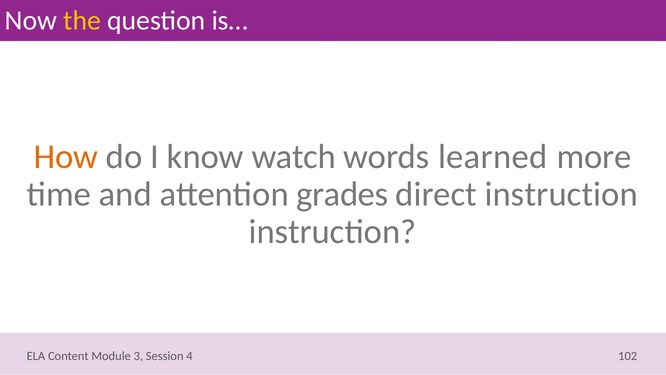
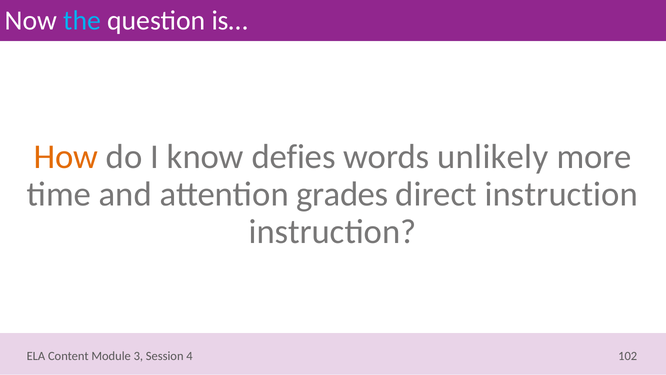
the colour: yellow -> light blue
watch: watch -> defies
learned: learned -> unlikely
